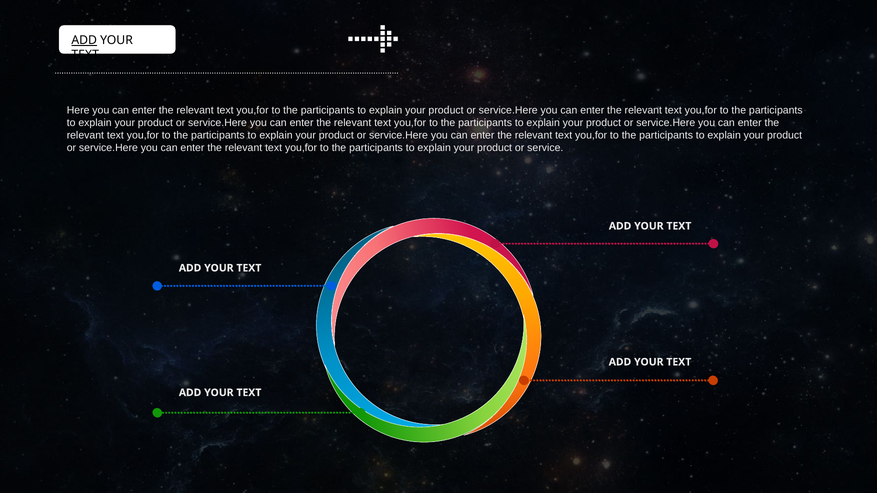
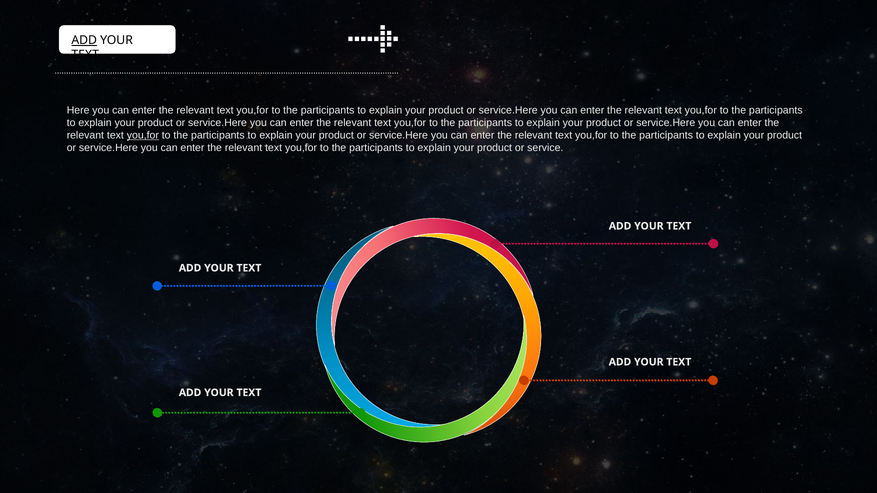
you,for at (143, 135) underline: none -> present
